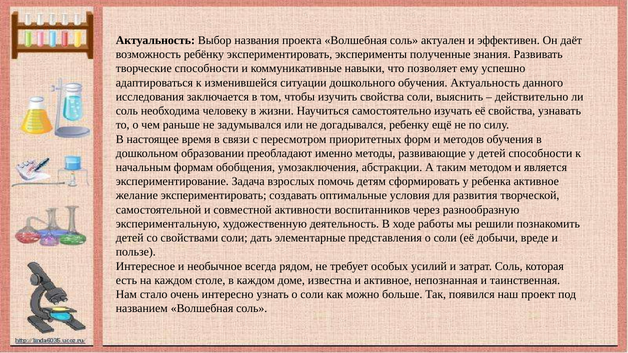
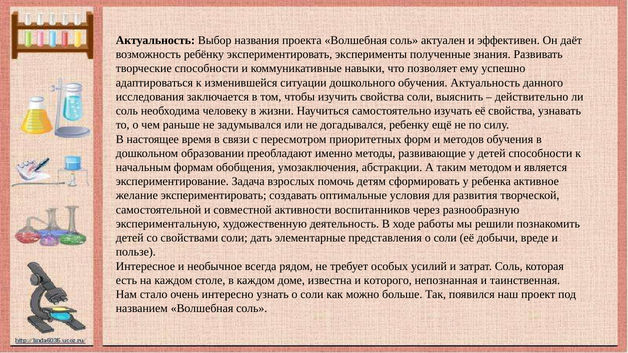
и активное: активное -> которого
